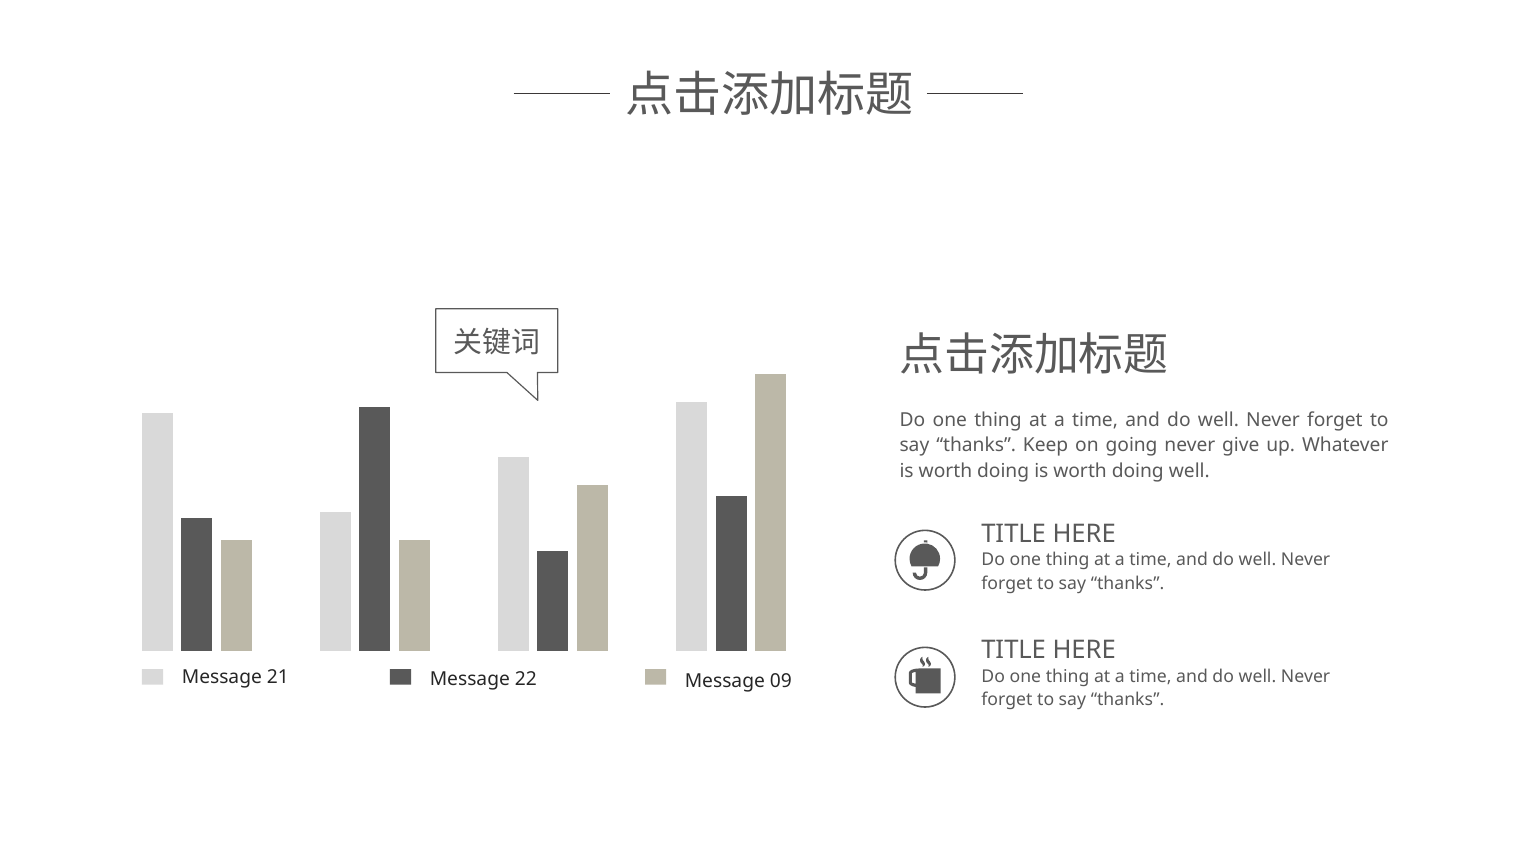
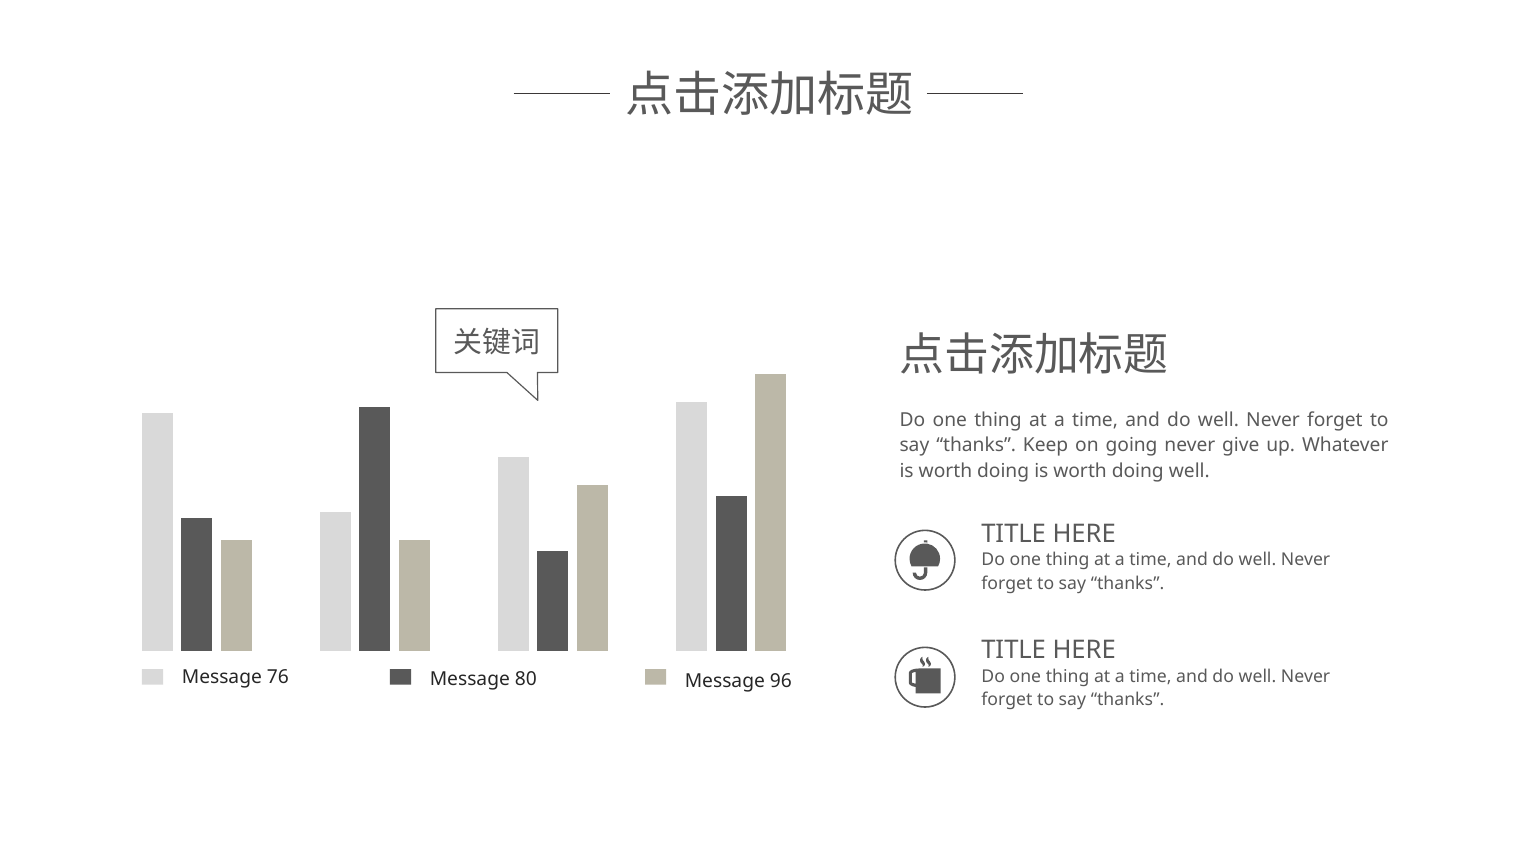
21: 21 -> 76
22: 22 -> 80
09: 09 -> 96
